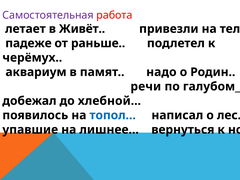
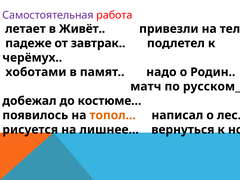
раньше: раньше -> завтрак
аквариум: аквариум -> хоботами
речи: речи -> матч
галубом_: галубом_ -> русском_
хлебной…: хлебной… -> костюме…
топол… colour: blue -> orange
упавшие: упавшие -> рисуется
